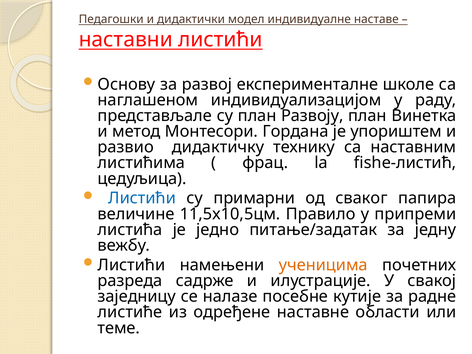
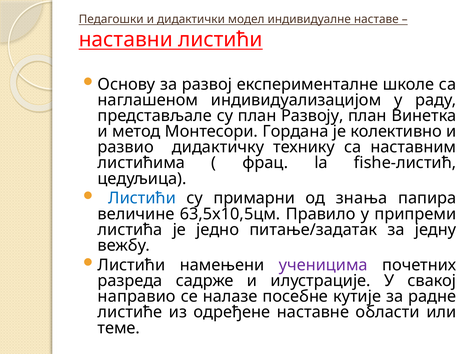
упориштем: упориштем -> колективно
сваког: сваког -> знања
11,5x10,5цм: 11,5x10,5цм -> 63,5x10,5цм
ученицима colour: orange -> purple
заједницу: заједницу -> направио
